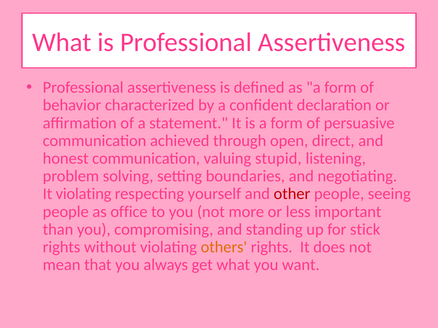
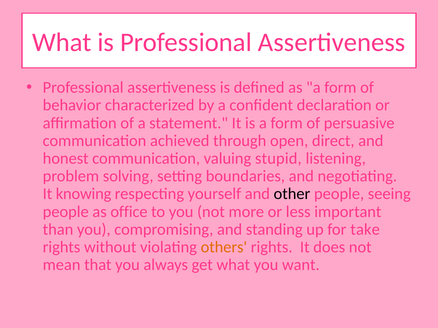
It violating: violating -> knowing
other colour: red -> black
stick: stick -> take
